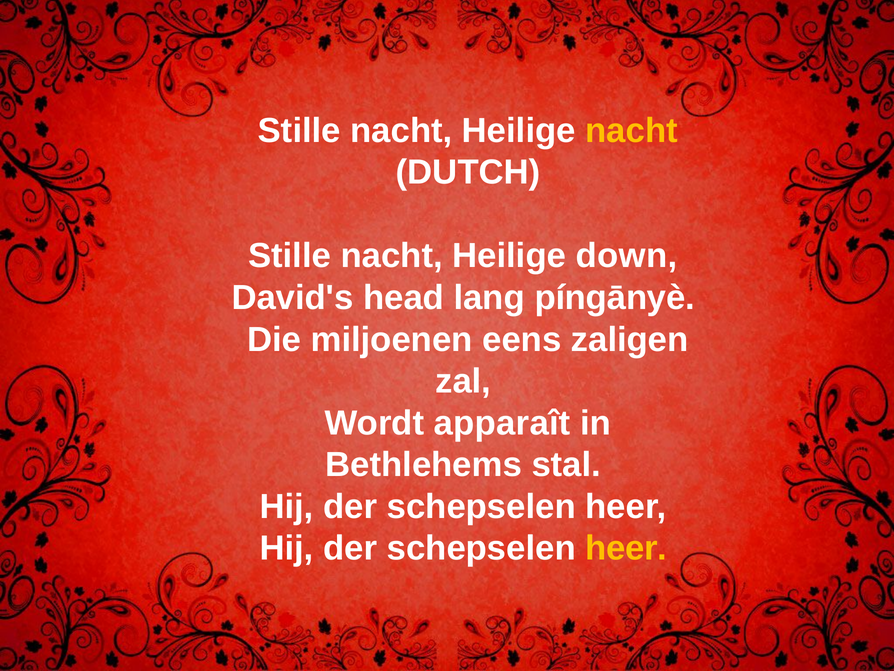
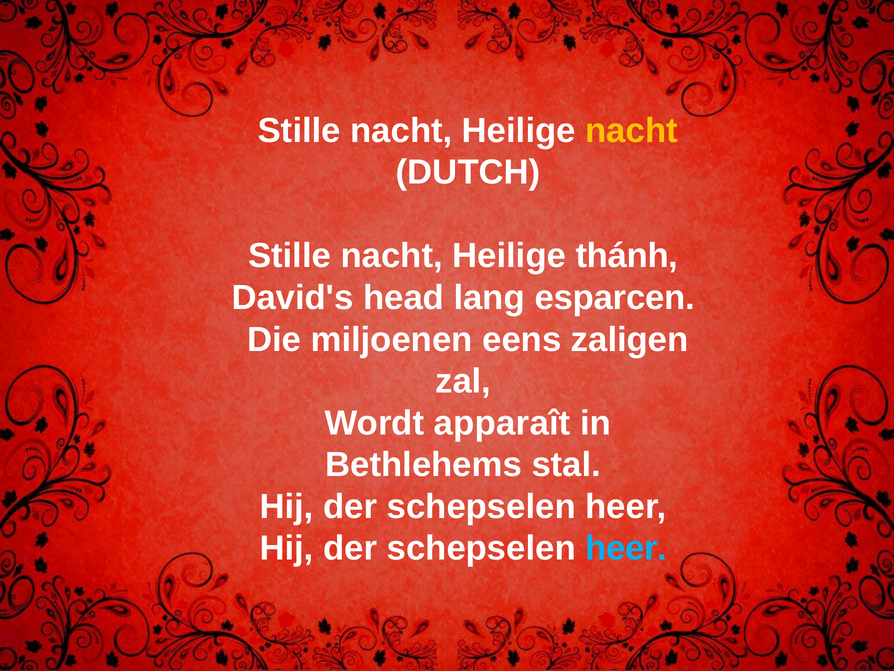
down: down -> thánh
píngānyè: píngānyè -> esparcen
heer at (626, 548) colour: yellow -> light blue
